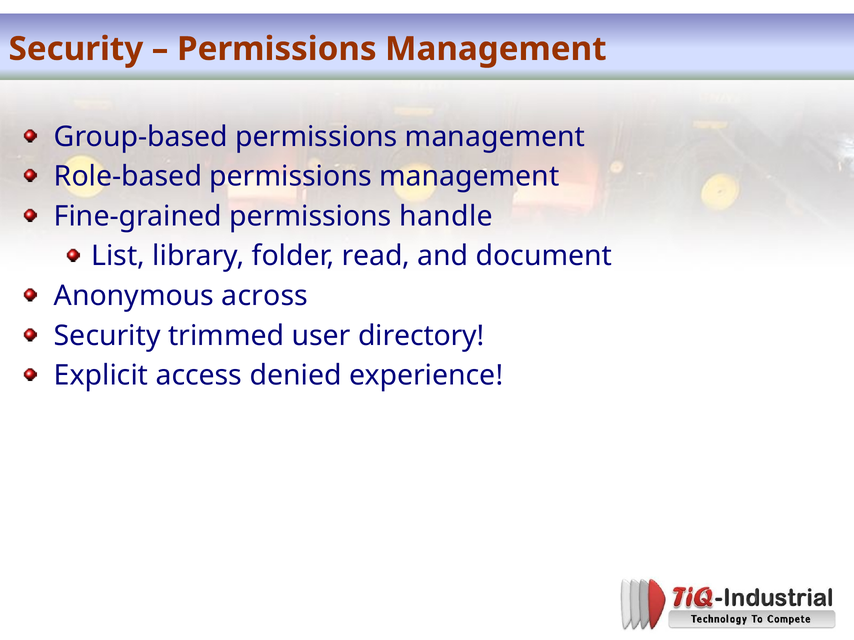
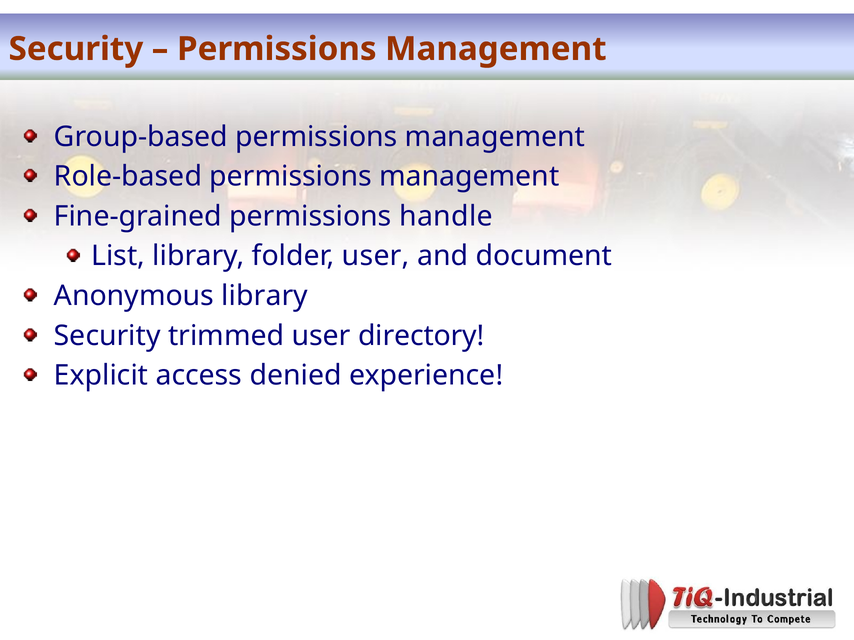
folder read: read -> user
Anonymous across: across -> library
